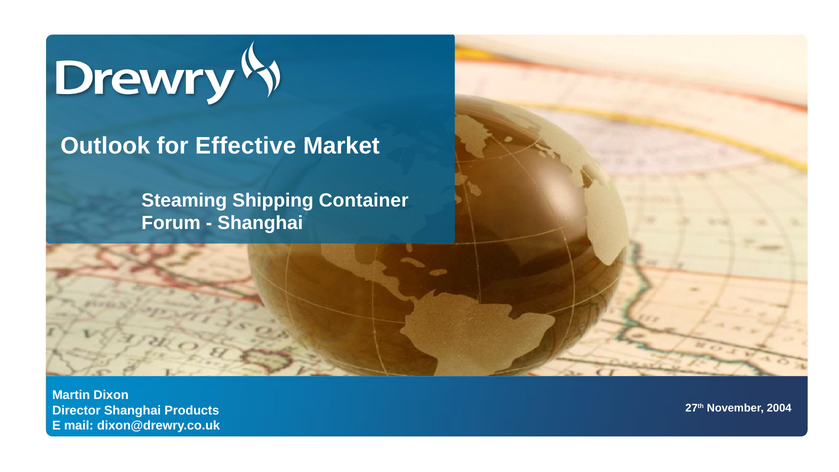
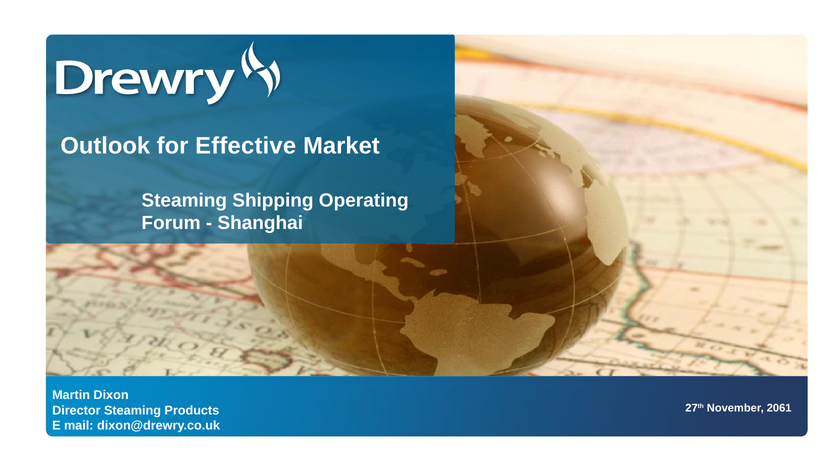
Container: Container -> Operating
2004: 2004 -> 2061
Director Shanghai: Shanghai -> Steaming
